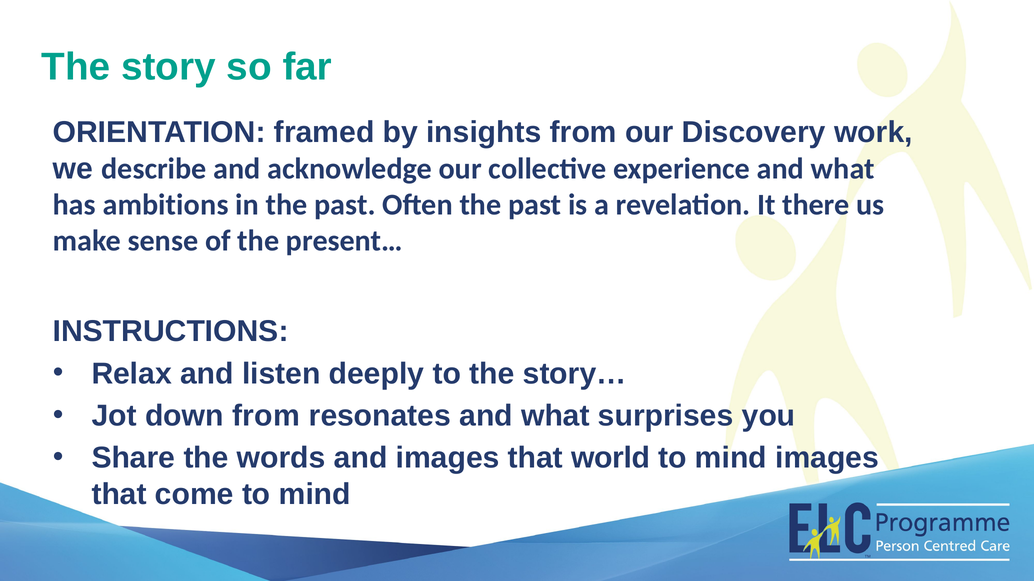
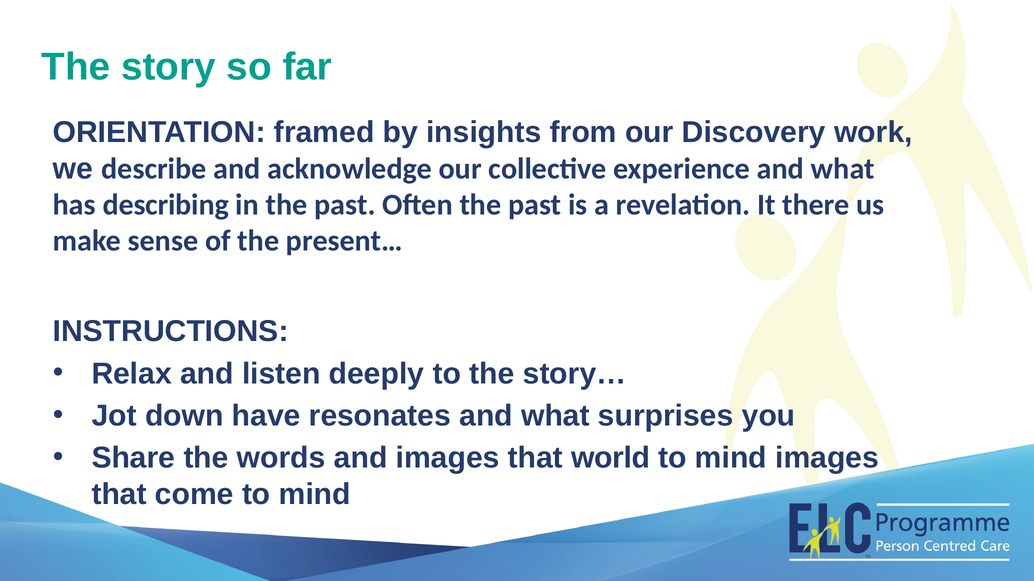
ambitions: ambitions -> describing
down from: from -> have
